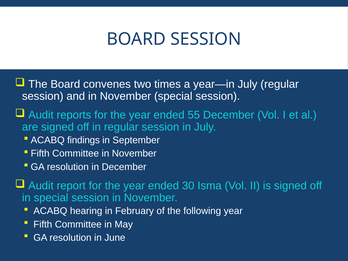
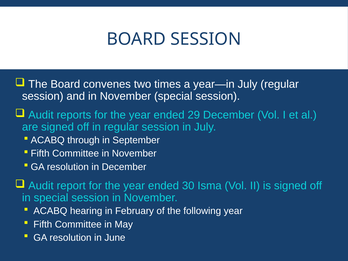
55: 55 -> 29
findings: findings -> through
